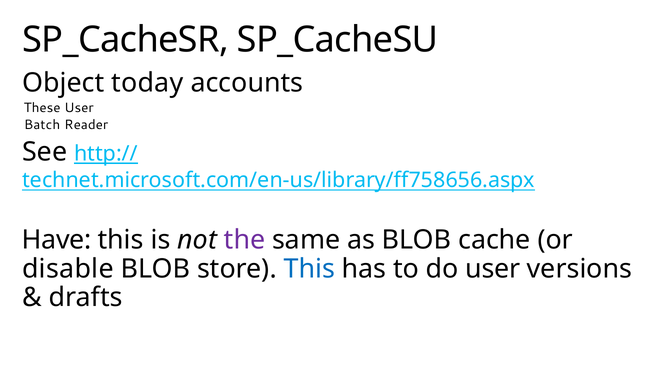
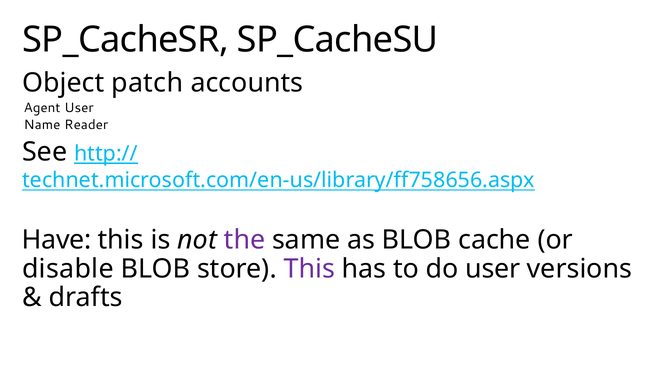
today: today -> patch
These: These -> Agent
Batch: Batch -> Name
This at (309, 269) colour: blue -> purple
